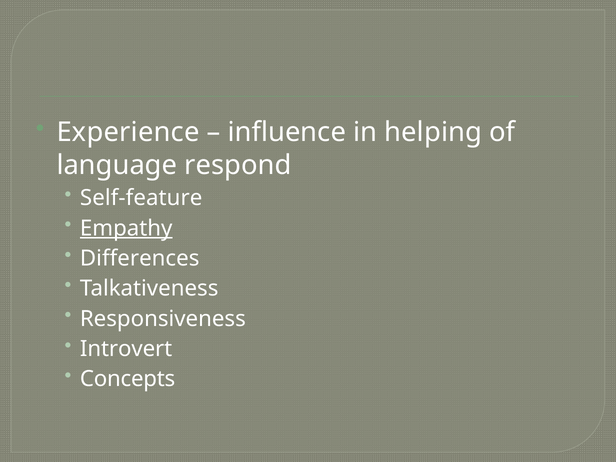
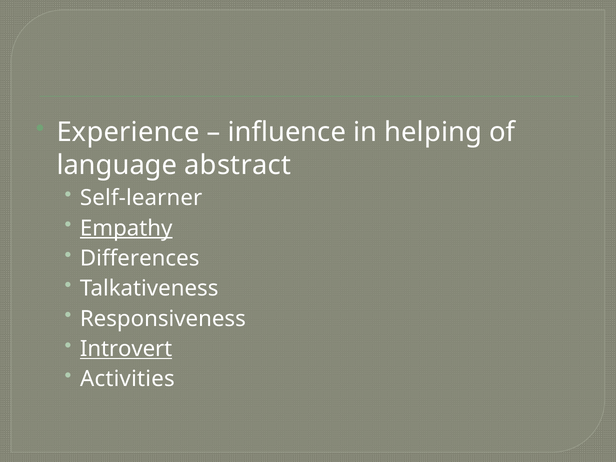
respond: respond -> abstract
Self-feature: Self-feature -> Self-learner
Introvert underline: none -> present
Concepts: Concepts -> Activities
